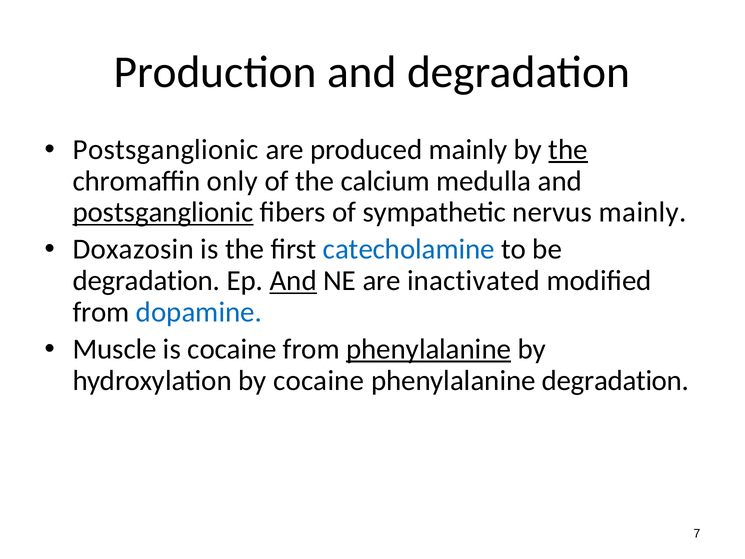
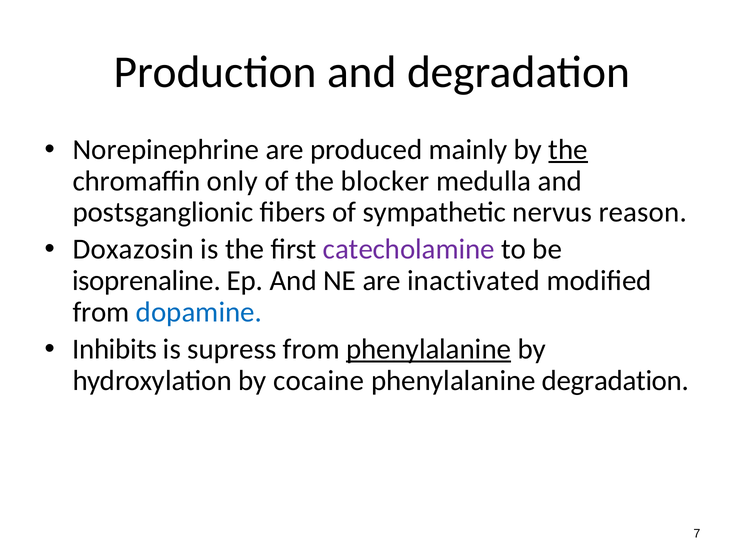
Postsganglionic at (166, 150): Postsganglionic -> Norepinephrine
calcium: calcium -> blocker
postsganglionic at (163, 212) underline: present -> none
nervus mainly: mainly -> reason
catecholamine colour: blue -> purple
degradation at (146, 281): degradation -> isoprenaline
And at (293, 281) underline: present -> none
Muscle: Muscle -> Inhibits
is cocaine: cocaine -> supress
